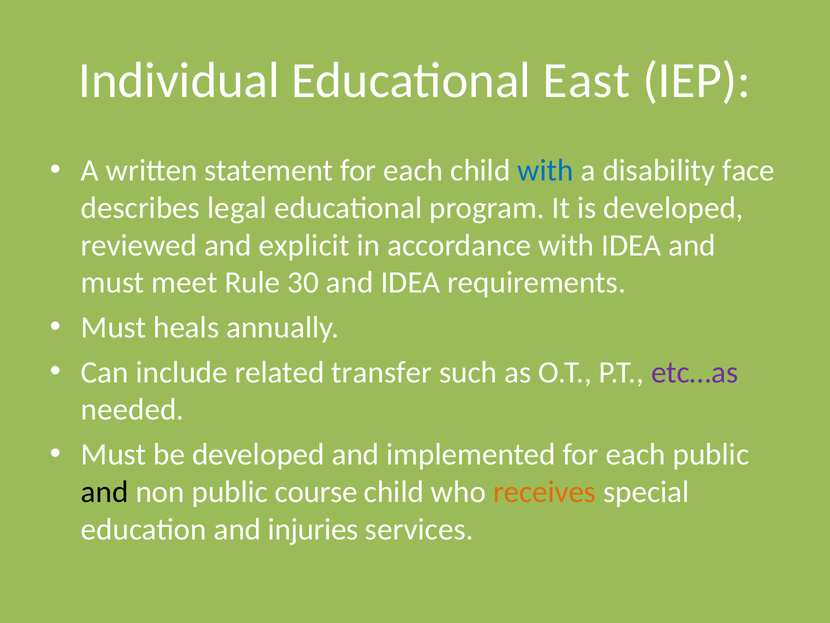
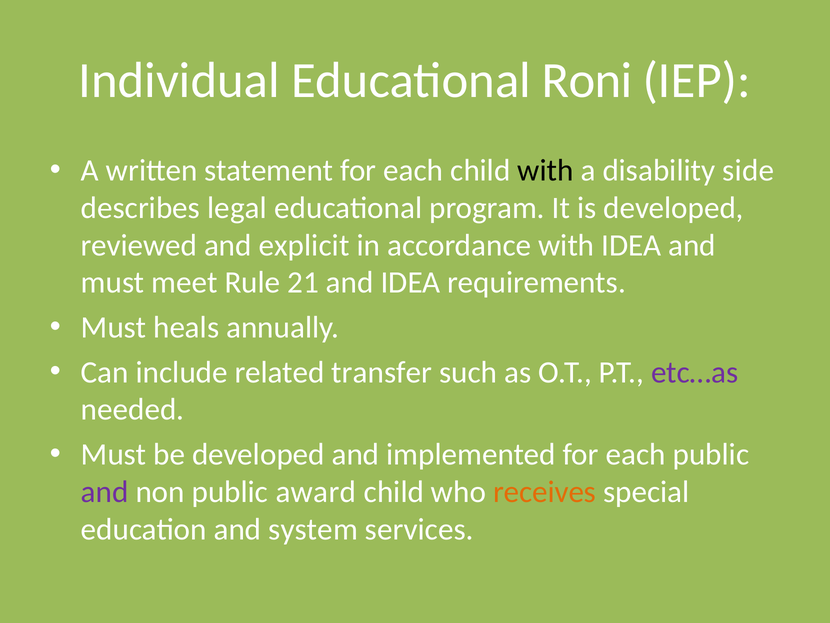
East: East -> Roni
with at (546, 170) colour: blue -> black
face: face -> side
30: 30 -> 21
and at (105, 491) colour: black -> purple
course: course -> award
injuries: injuries -> system
